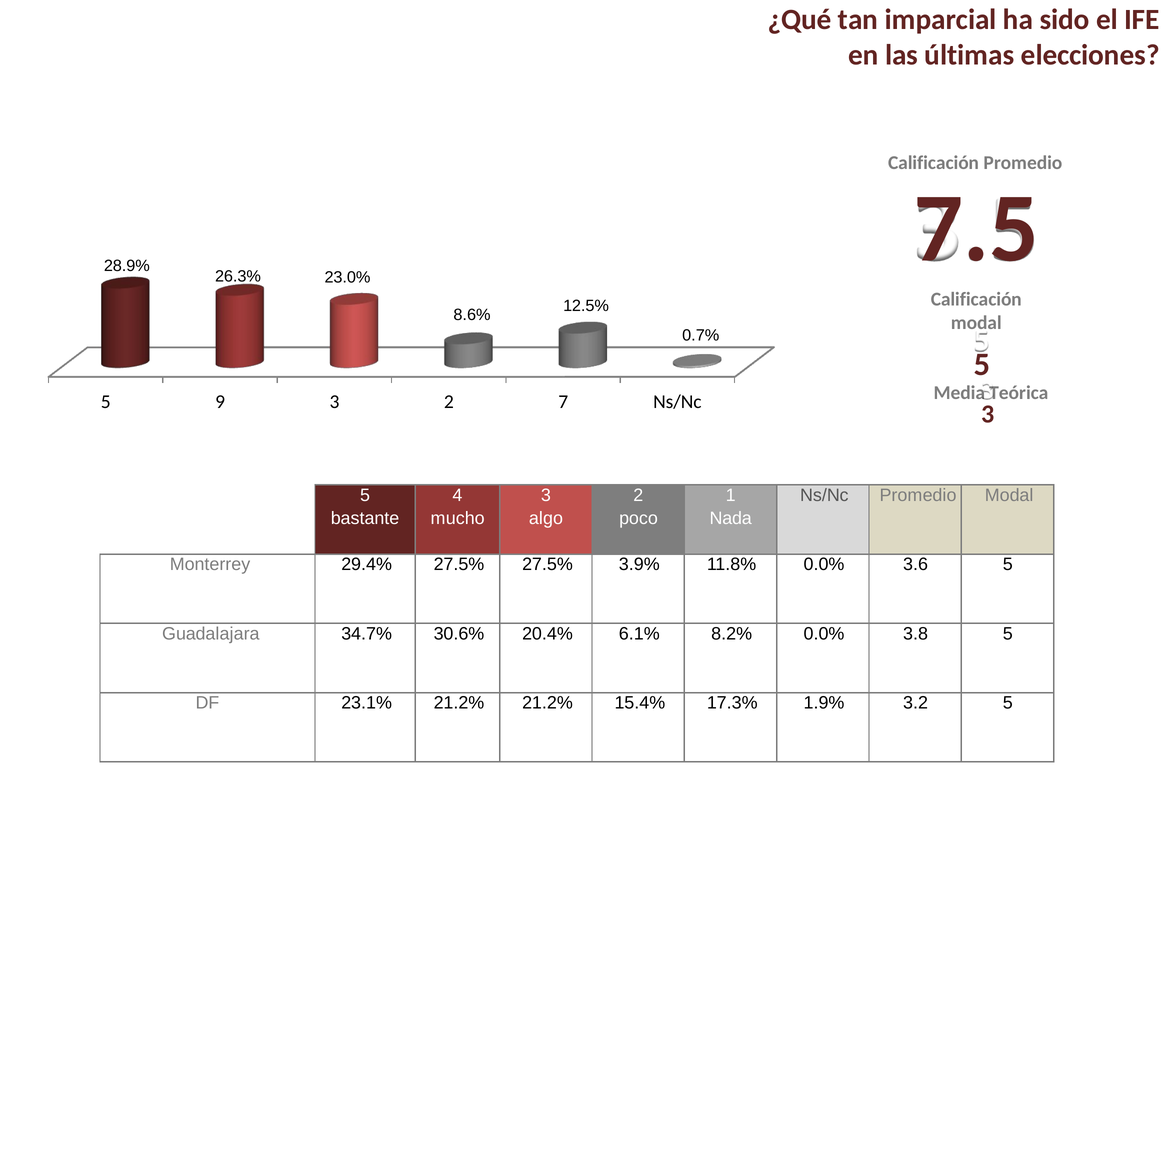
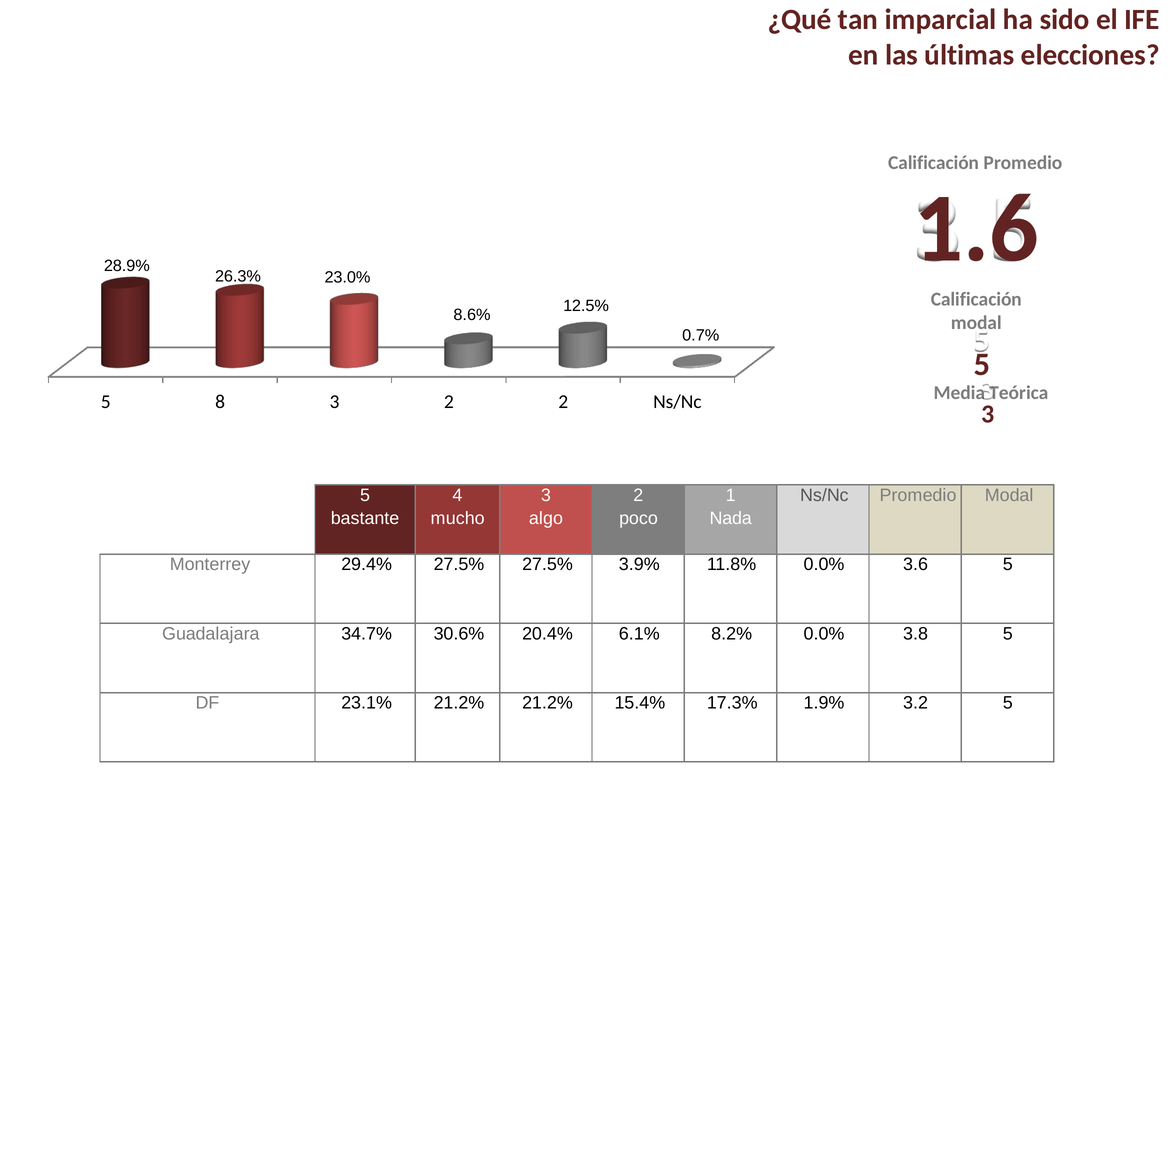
7.5: 7.5 -> 1.6
9: 9 -> 8
2 7: 7 -> 2
